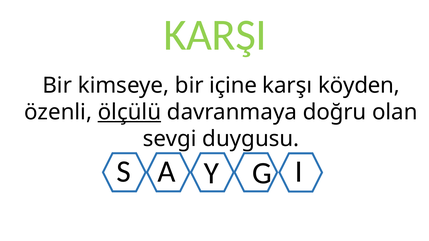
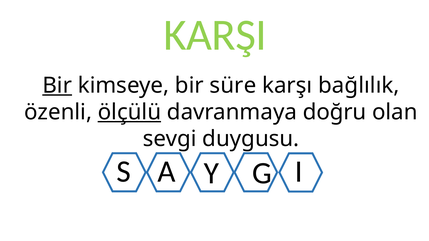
Bir at (57, 85) underline: none -> present
içine: içine -> süre
köyden: köyden -> bağlılık
